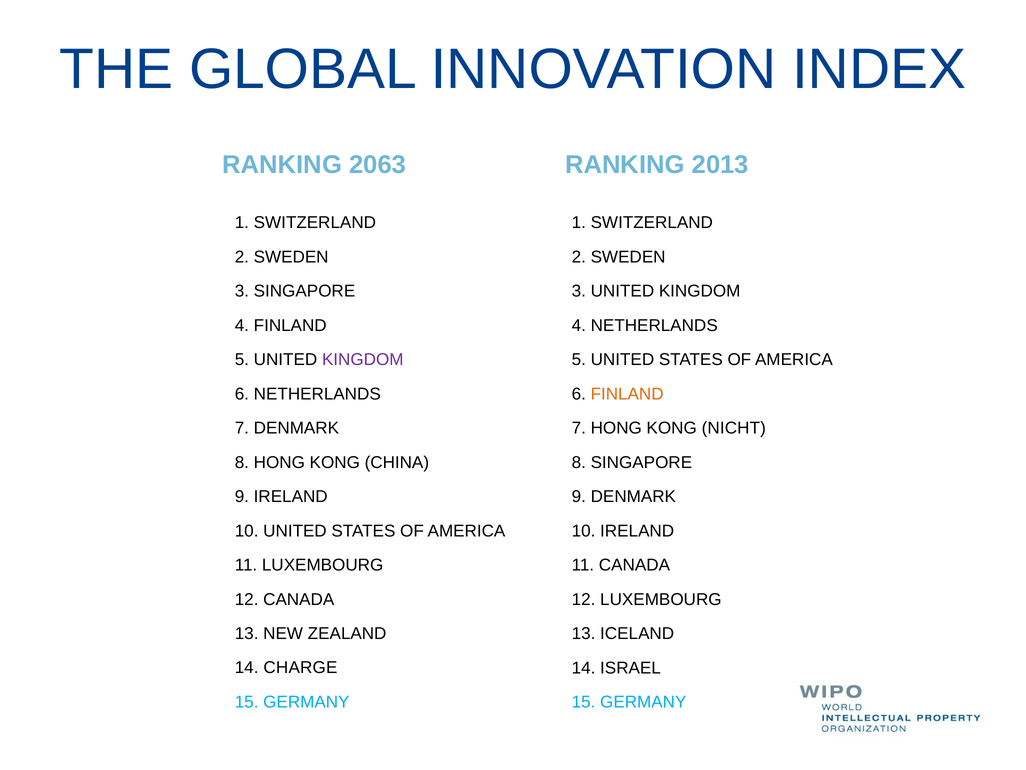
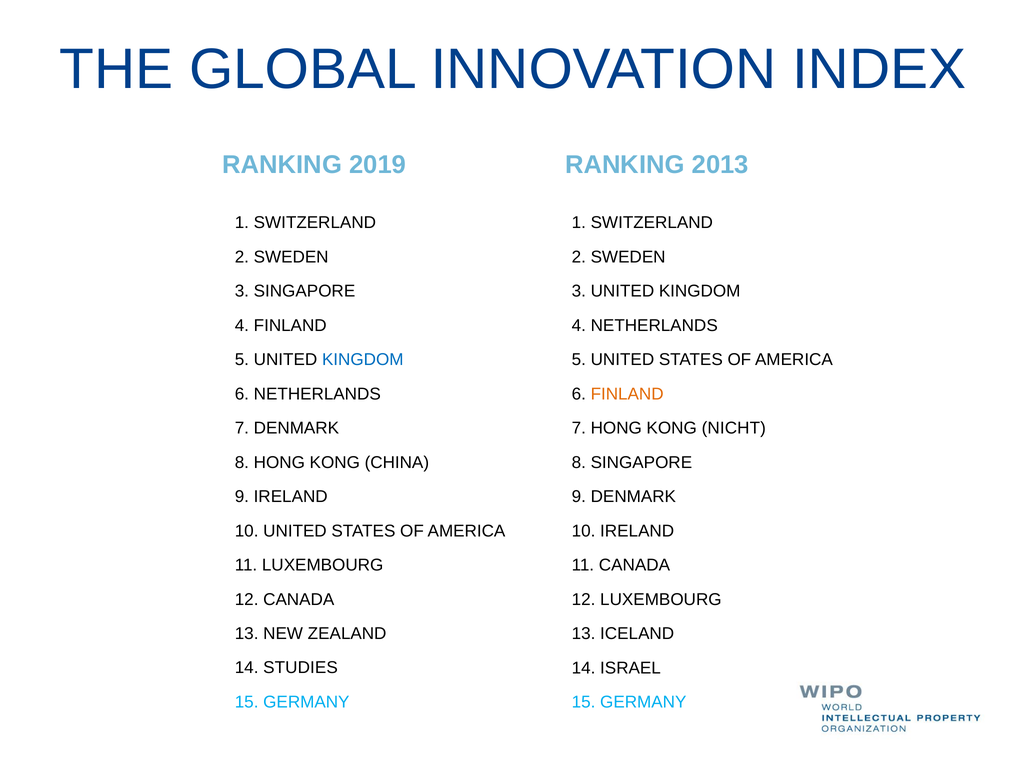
2063: 2063 -> 2019
KINGDOM at (363, 359) colour: purple -> blue
CHARGE: CHARGE -> STUDIES
